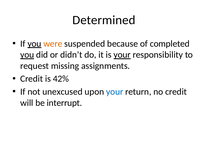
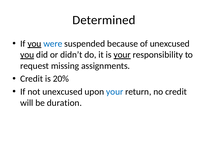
were colour: orange -> blue
of completed: completed -> unexcused
42%: 42% -> 20%
interrupt: interrupt -> duration
